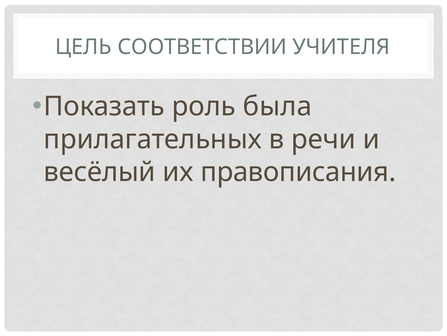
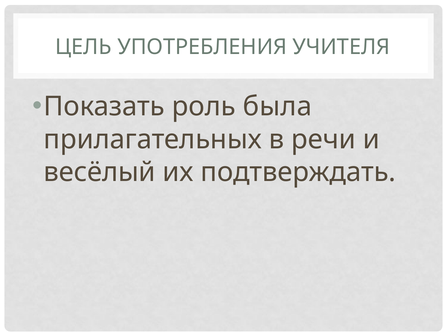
СООТВЕТСТВИИ: СООТВЕТСТВИИ -> УПОТРЕБЛЕНИЯ
правописания: правописания -> подтверждать
